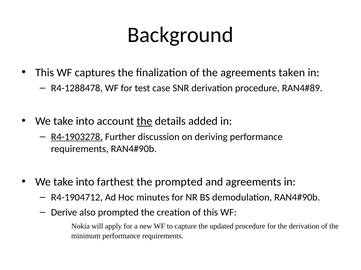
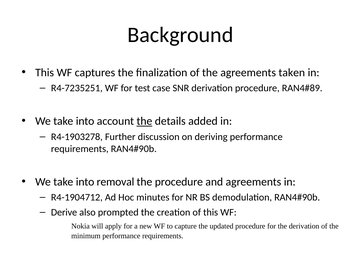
R4-1288478: R4-1288478 -> R4-7235251
R4-1903278 underline: present -> none
farthest: farthest -> removal
the prompted: prompted -> procedure
